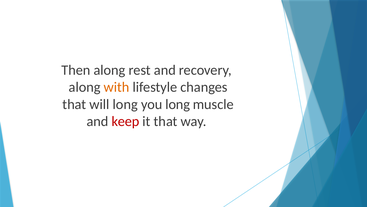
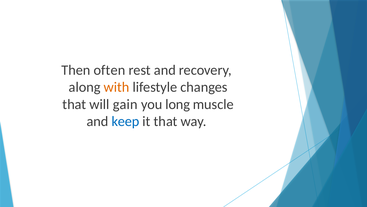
Then along: along -> often
will long: long -> gain
keep colour: red -> blue
